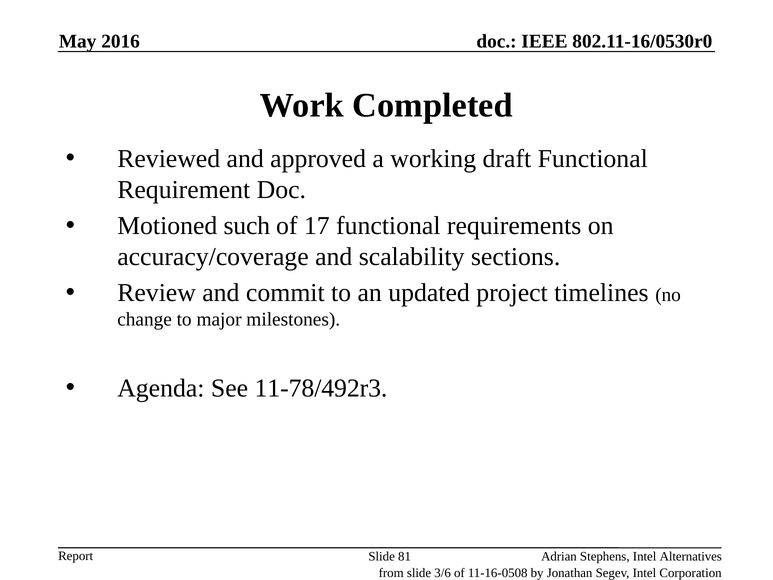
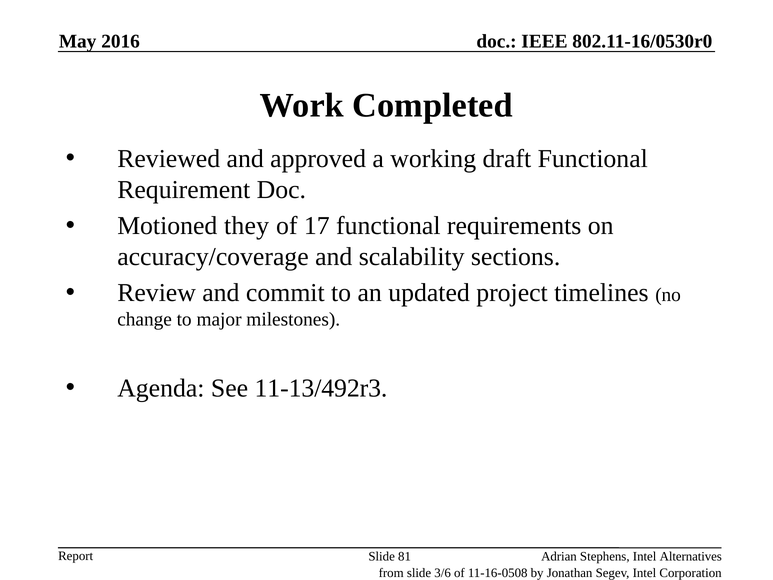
such: such -> they
11-78/492r3: 11-78/492r3 -> 11-13/492r3
